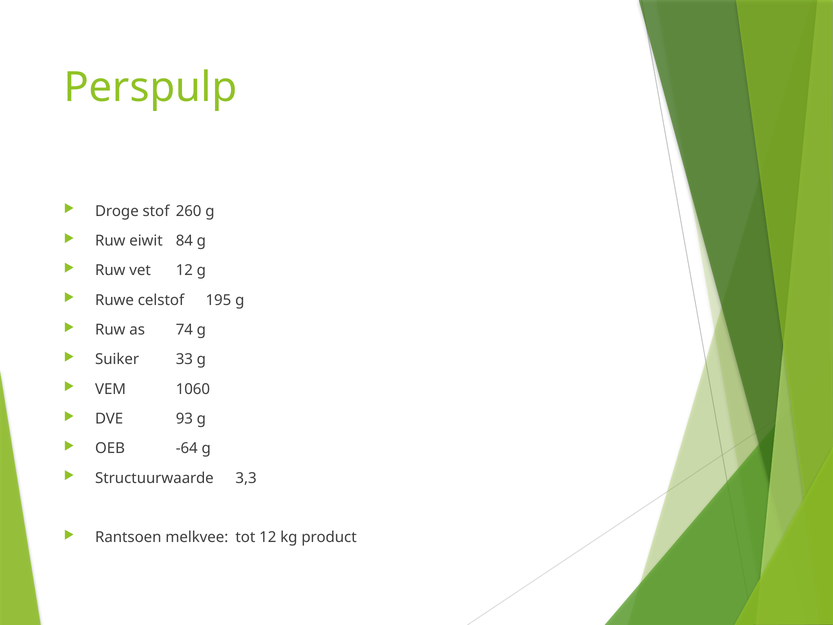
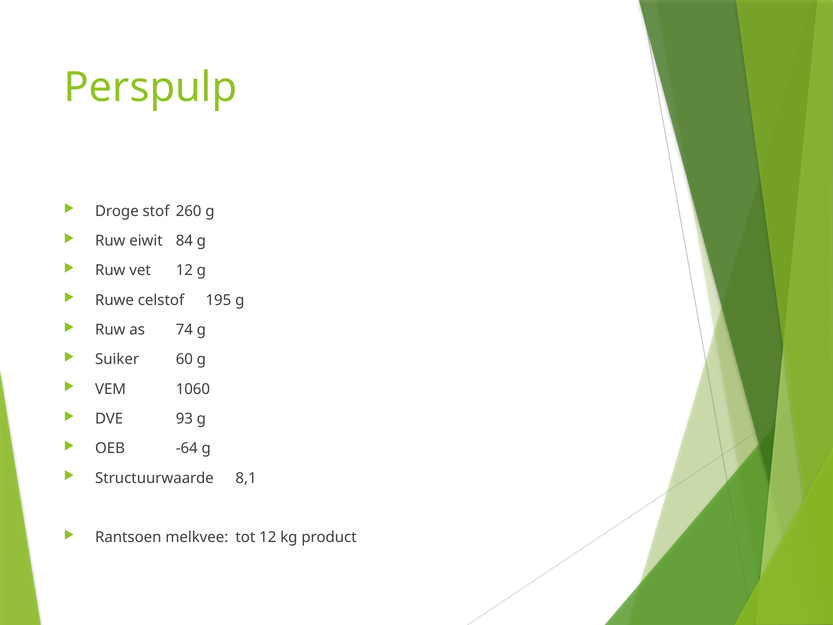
33: 33 -> 60
3,3: 3,3 -> 8,1
